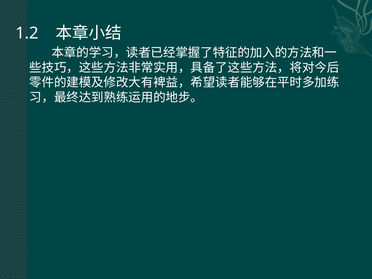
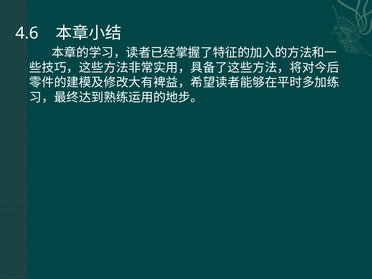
1.2: 1.2 -> 4.6
